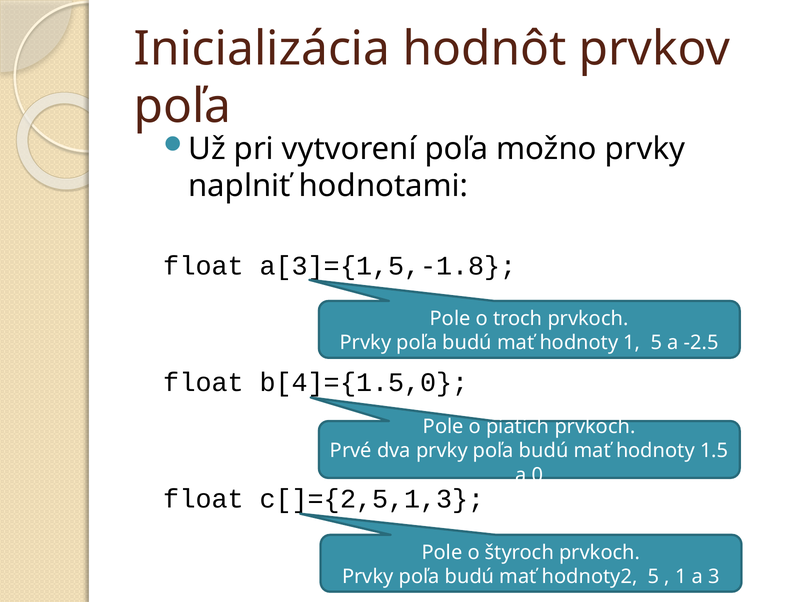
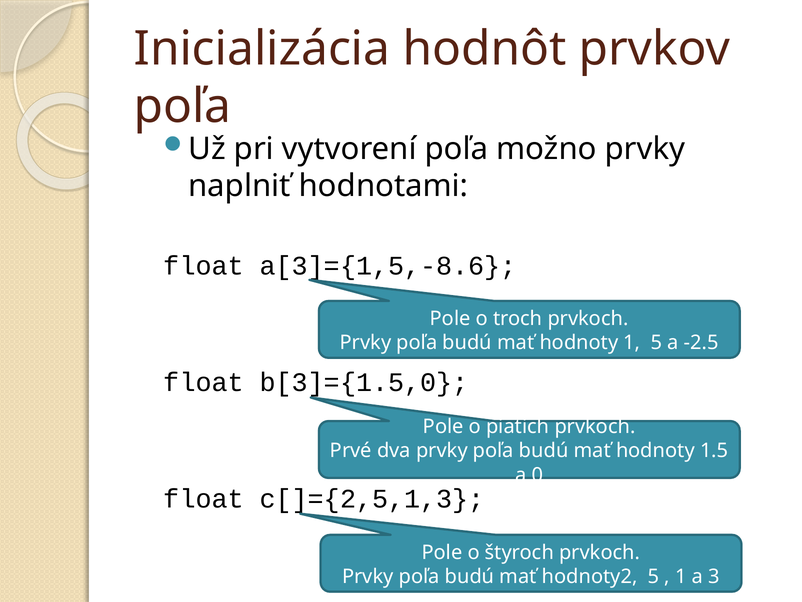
a[3]={1,5,-1.8: a[3]={1,5,-1.8 -> a[3]={1,5,-8.6
b[4]={1.5,0: b[4]={1.5,0 -> b[3]={1.5,0
